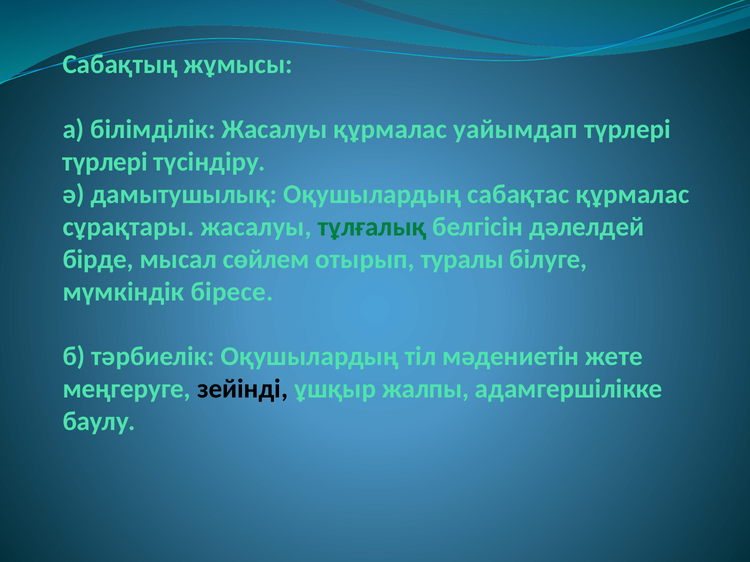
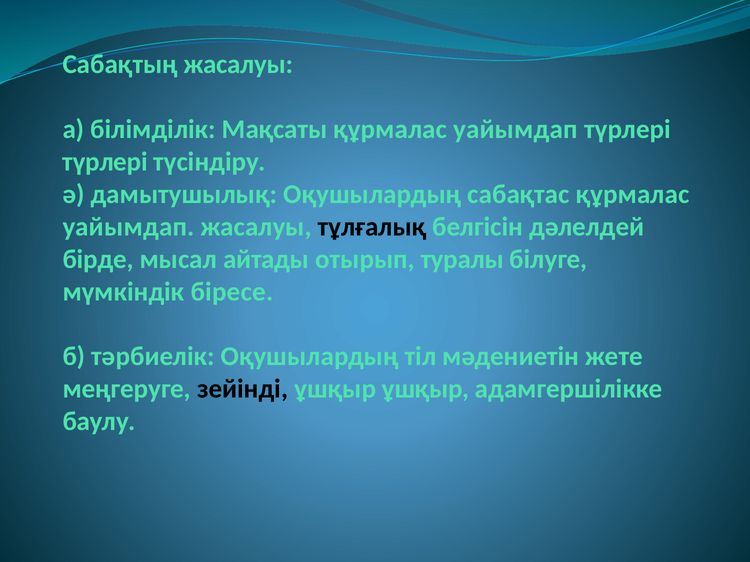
Сабақтың жұмысы: жұмысы -> жасалуы
білімділік Жасалуы: Жасалуы -> Мақсаты
сұрақтары at (129, 227): сұрақтары -> уайымдап
тұлғалық colour: green -> black
сөйлем: сөйлем -> айтады
ұшқыр жалпы: жалпы -> ұшқыр
